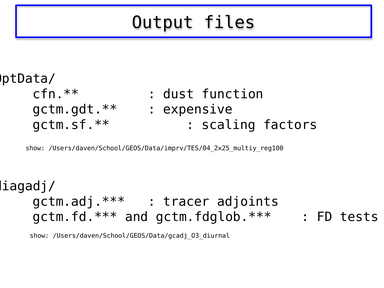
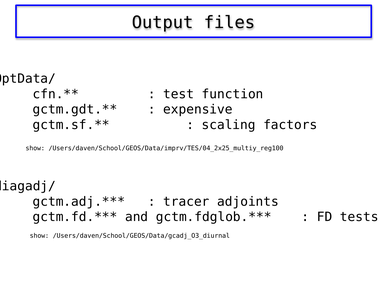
dust: dust -> test
